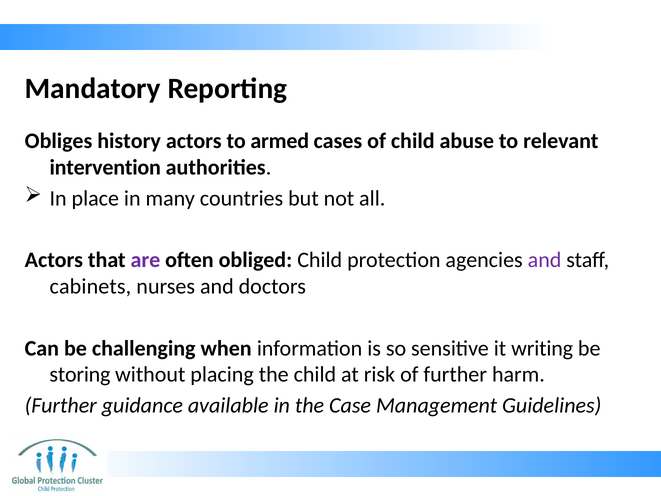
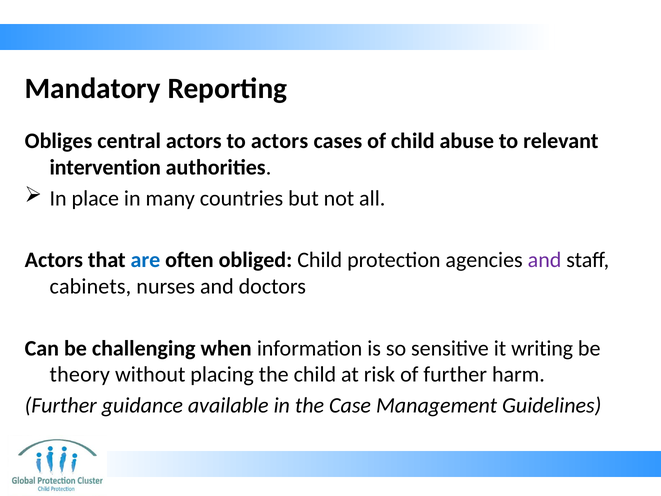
history: history -> central
to armed: armed -> actors
are colour: purple -> blue
storing: storing -> theory
